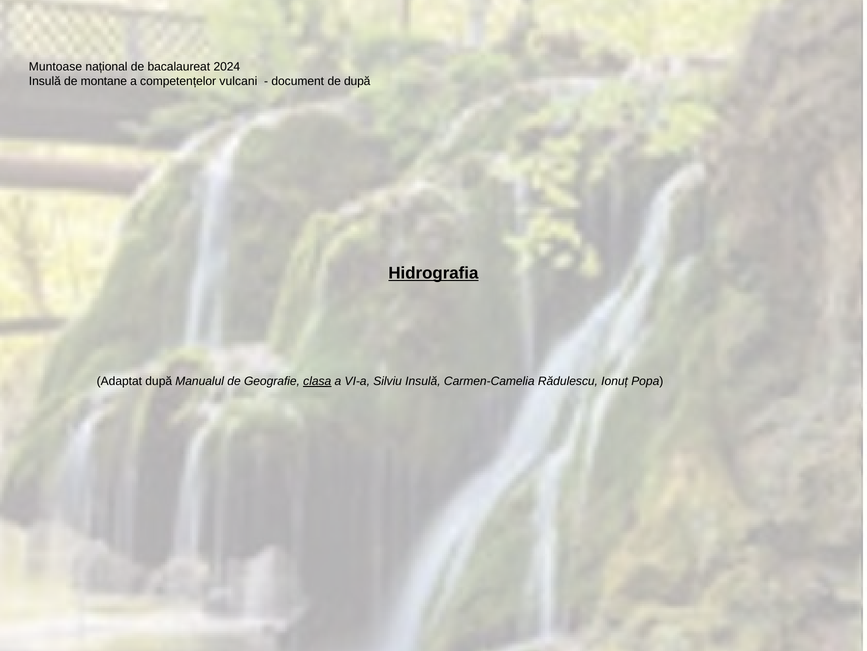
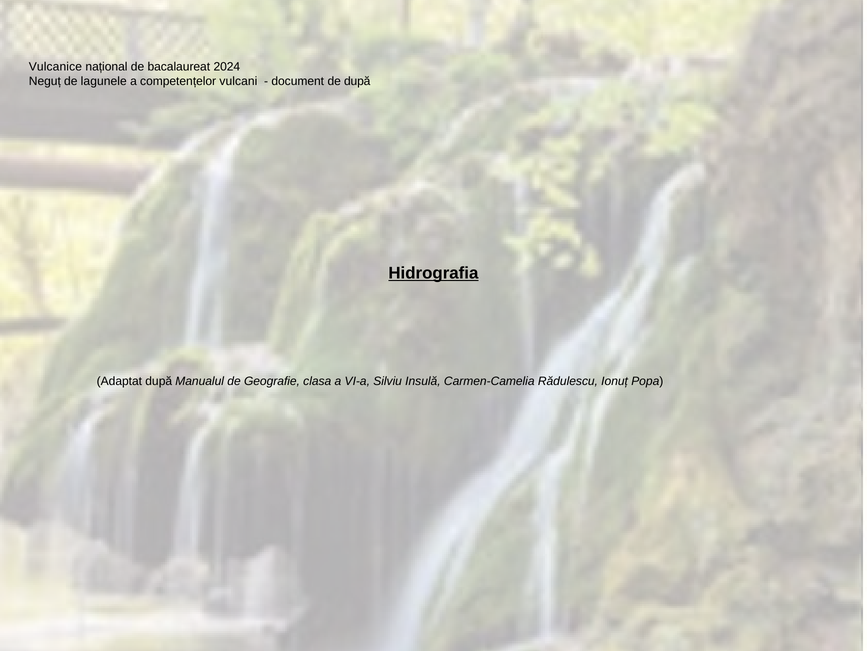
Muntoase: Muntoase -> Vulcanice
Insulă at (45, 81): Insulă -> Neguț
montane: montane -> lagunele
clasa underline: present -> none
